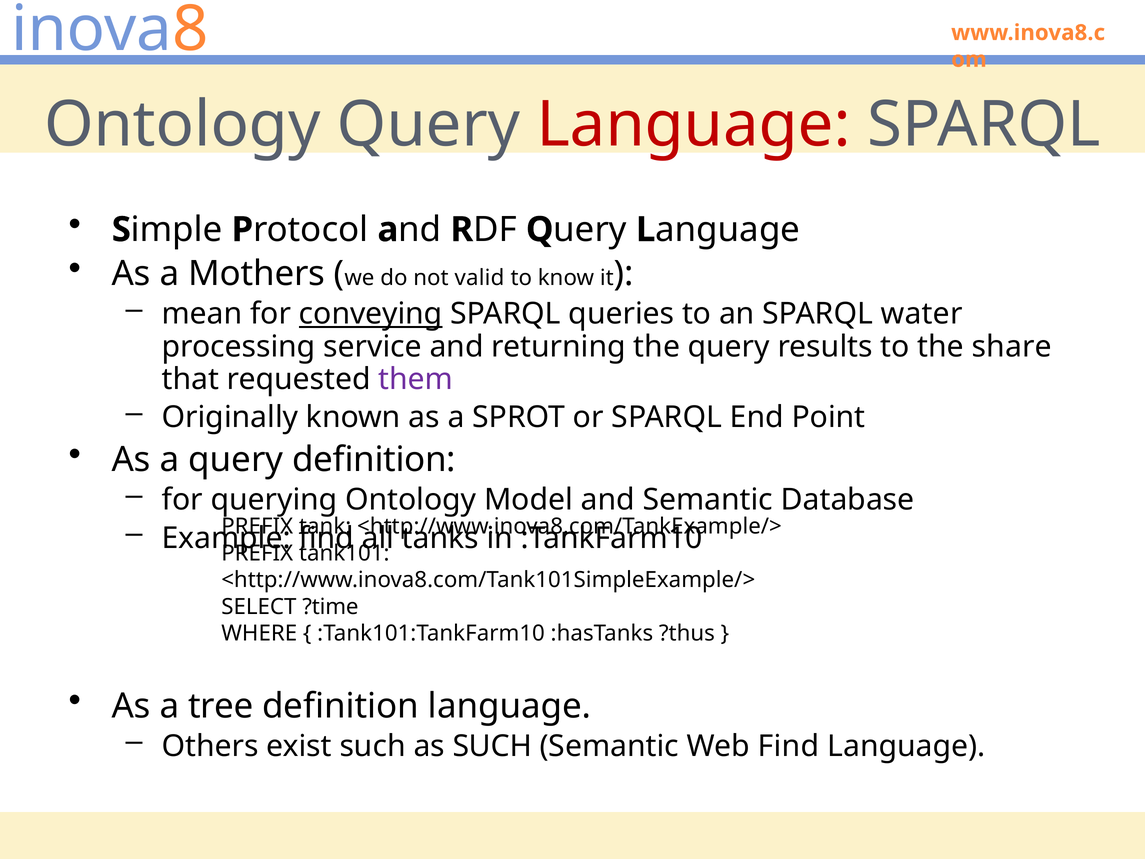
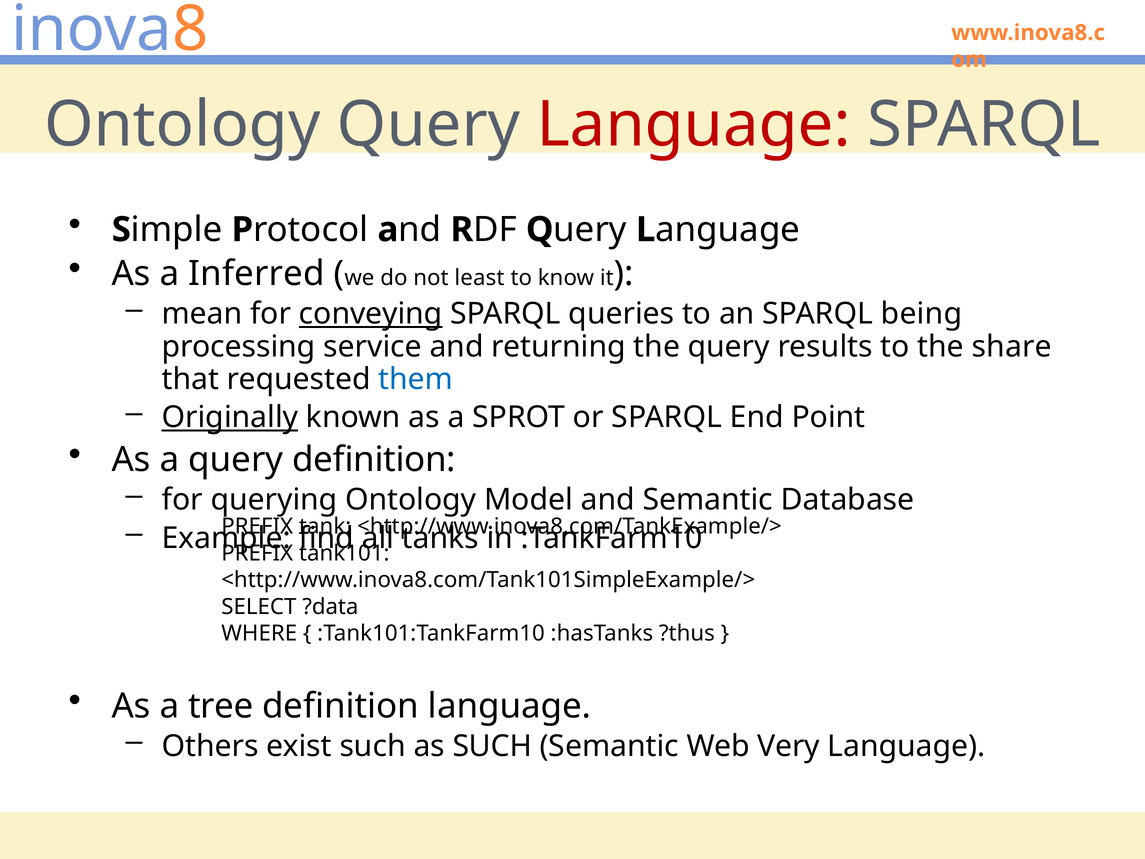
Mothers: Mothers -> Inferred
valid: valid -> least
water: water -> being
them colour: purple -> blue
Originally underline: none -> present
?time: ?time -> ?data
Web Find: Find -> Very
